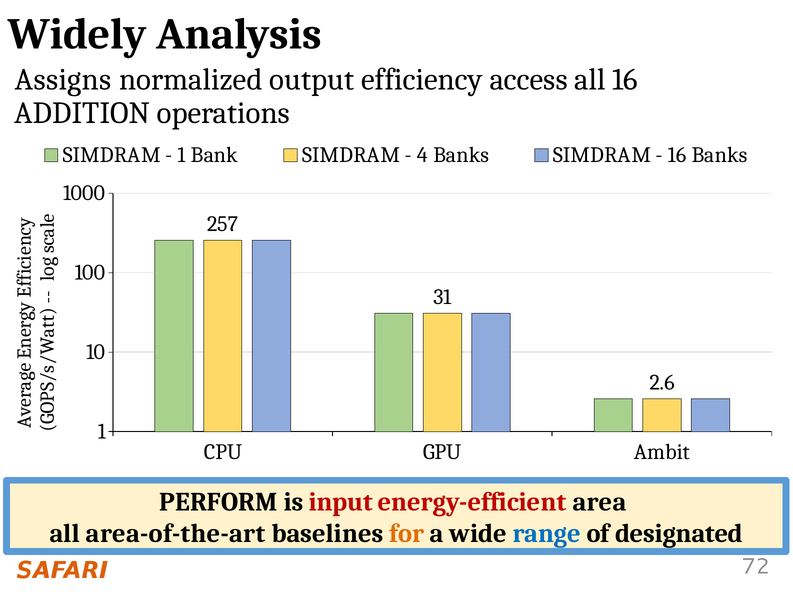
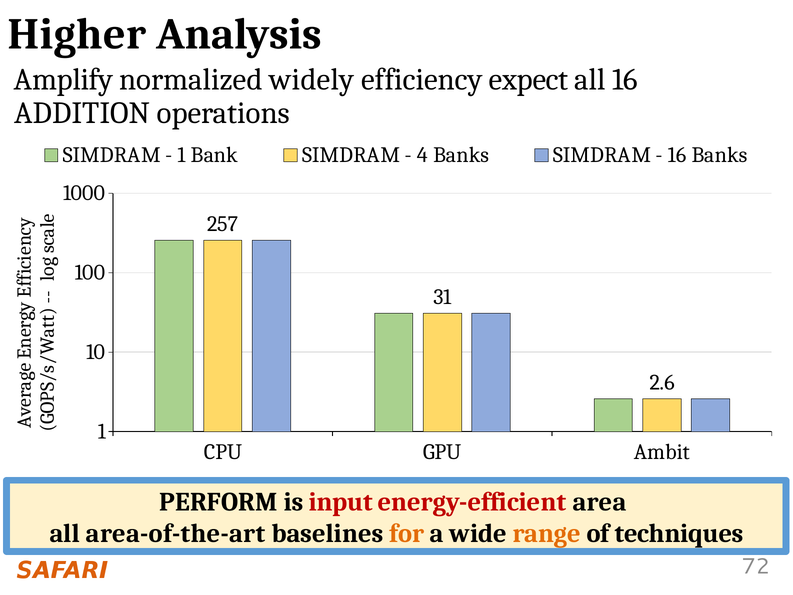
Widely: Widely -> Higher
Assigns: Assigns -> Amplify
output: output -> widely
access: access -> expect
range colour: blue -> orange
designated: designated -> techniques
